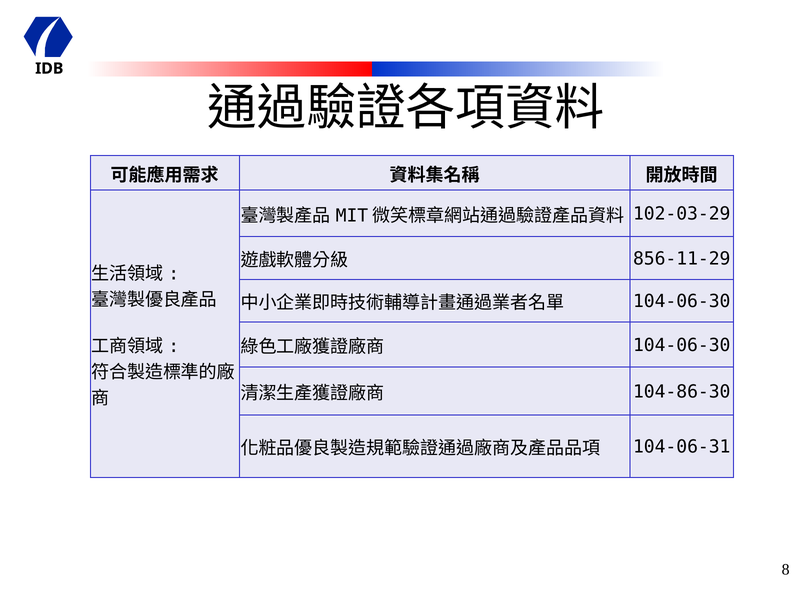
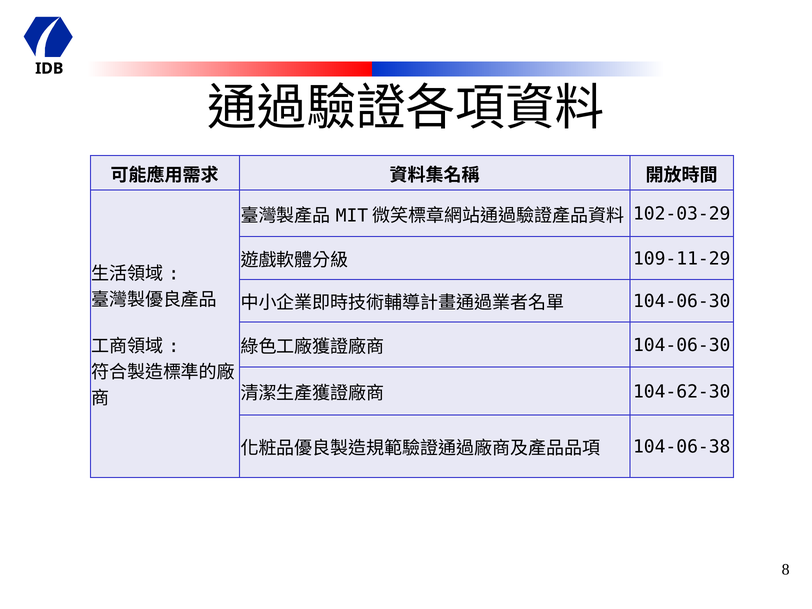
856-11-29: 856-11-29 -> 109-11-29
104-86-30: 104-86-30 -> 104-62-30
104-06-31: 104-06-31 -> 104-06-38
